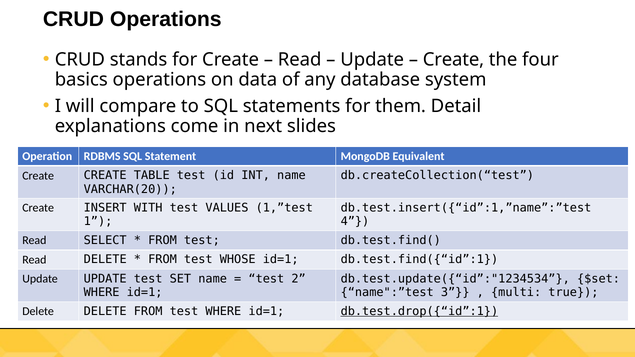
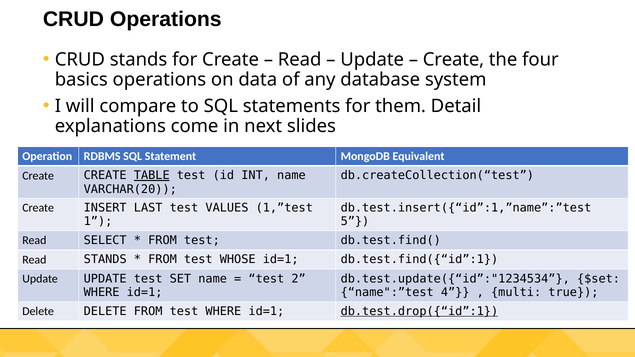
TABLE underline: none -> present
WITH: WITH -> LAST
4: 4 -> 5
Read DELETE: DELETE -> STANDS
3: 3 -> 4
